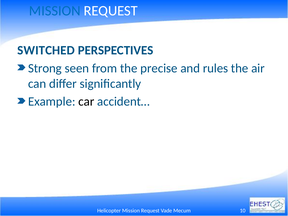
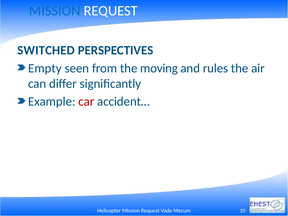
Strong: Strong -> Empty
precise: precise -> moving
car colour: black -> red
